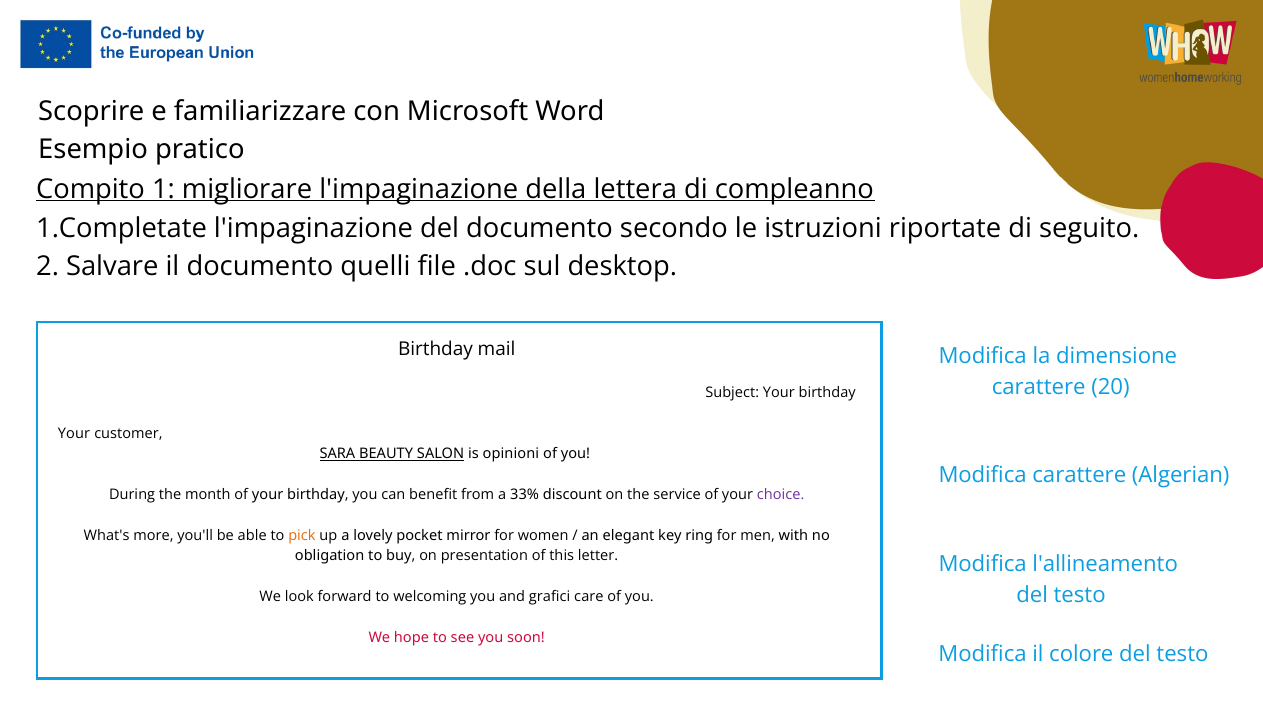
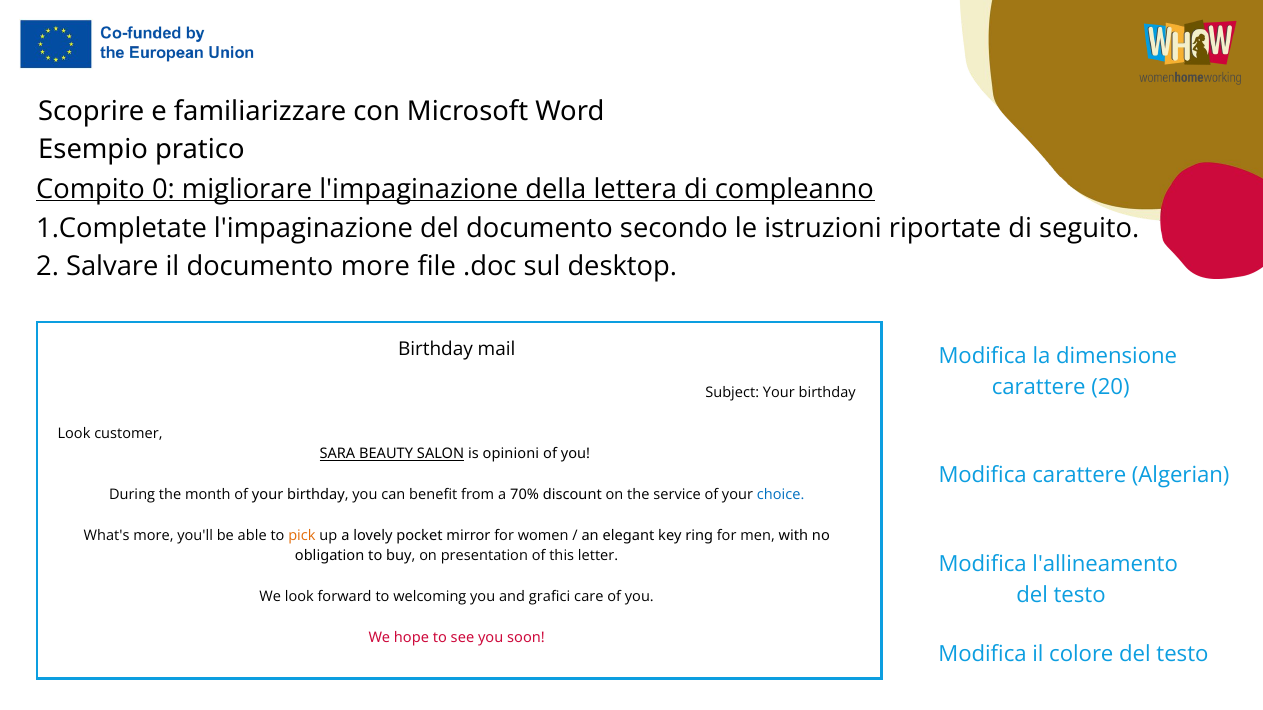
1: 1 -> 0
documento quelli: quelli -> more
Your at (74, 433): Your -> Look
33%: 33% -> 70%
choice colour: purple -> blue
